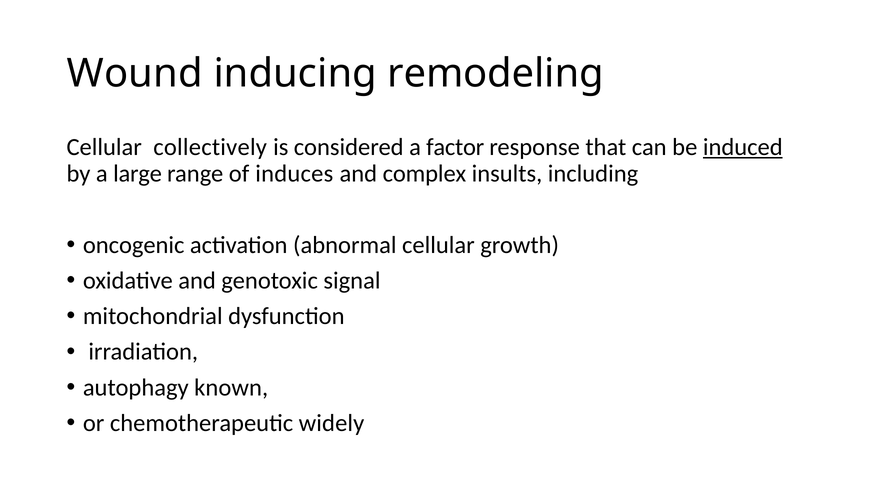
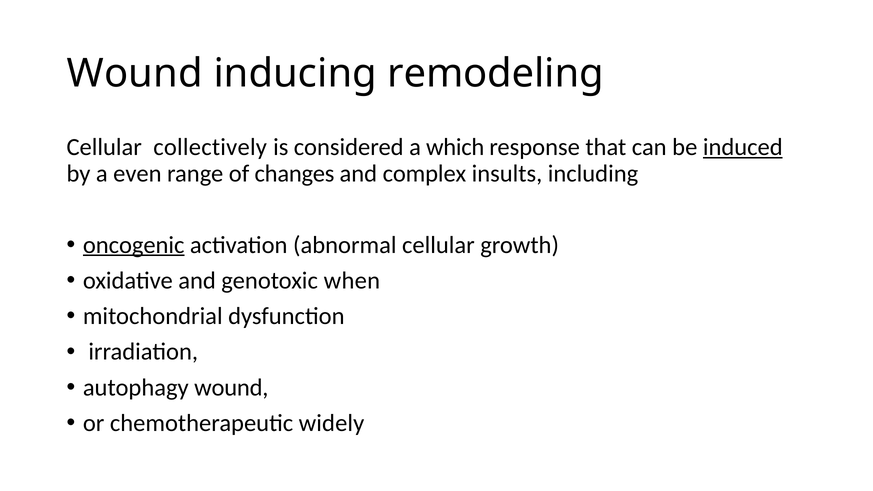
factor: factor -> which
large: large -> even
induces: induces -> changes
oncogenic underline: none -> present
signal: signal -> when
autophagy known: known -> wound
